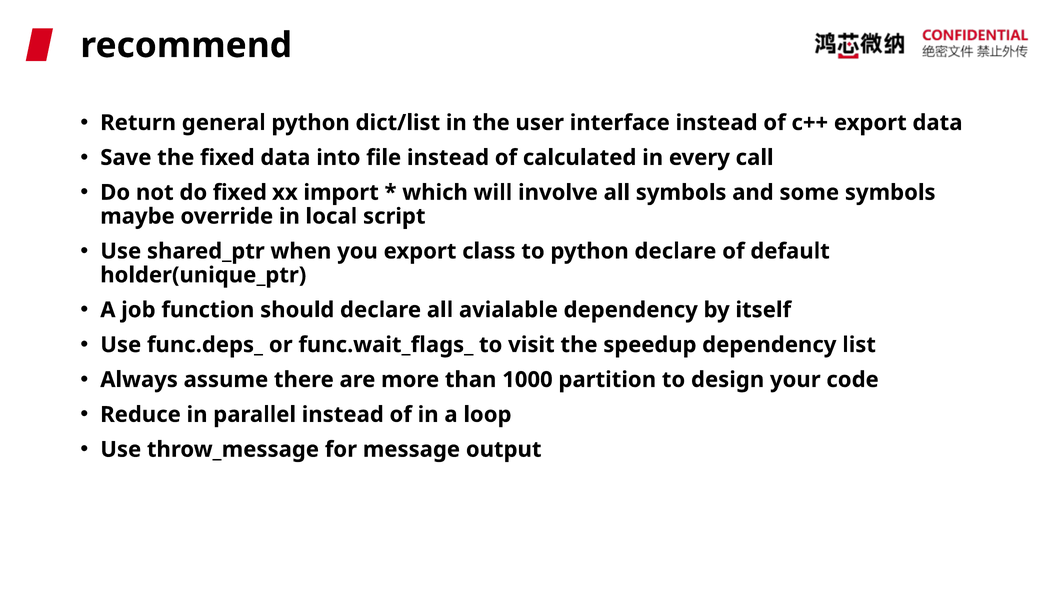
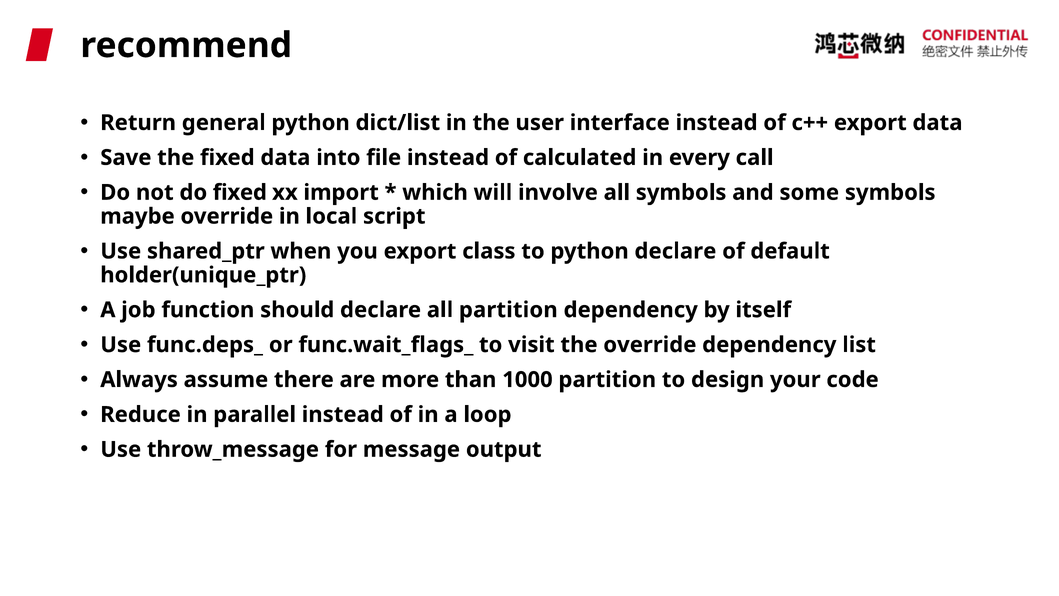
all avialable: avialable -> partition
the speedup: speedup -> override
